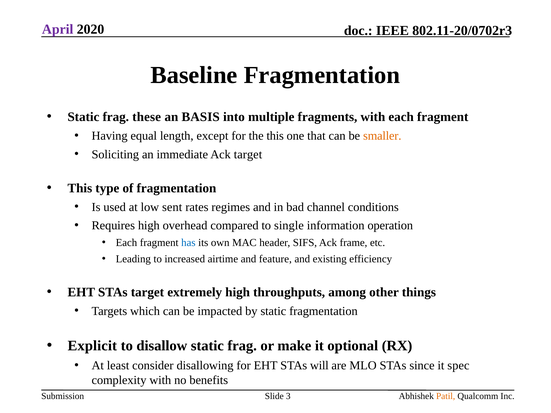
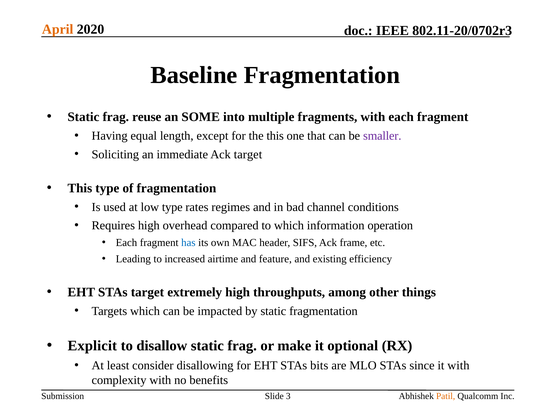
April colour: purple -> orange
these: these -> reuse
BASIS: BASIS -> SOME
smaller colour: orange -> purple
low sent: sent -> type
to single: single -> which
will: will -> bits
it spec: spec -> with
